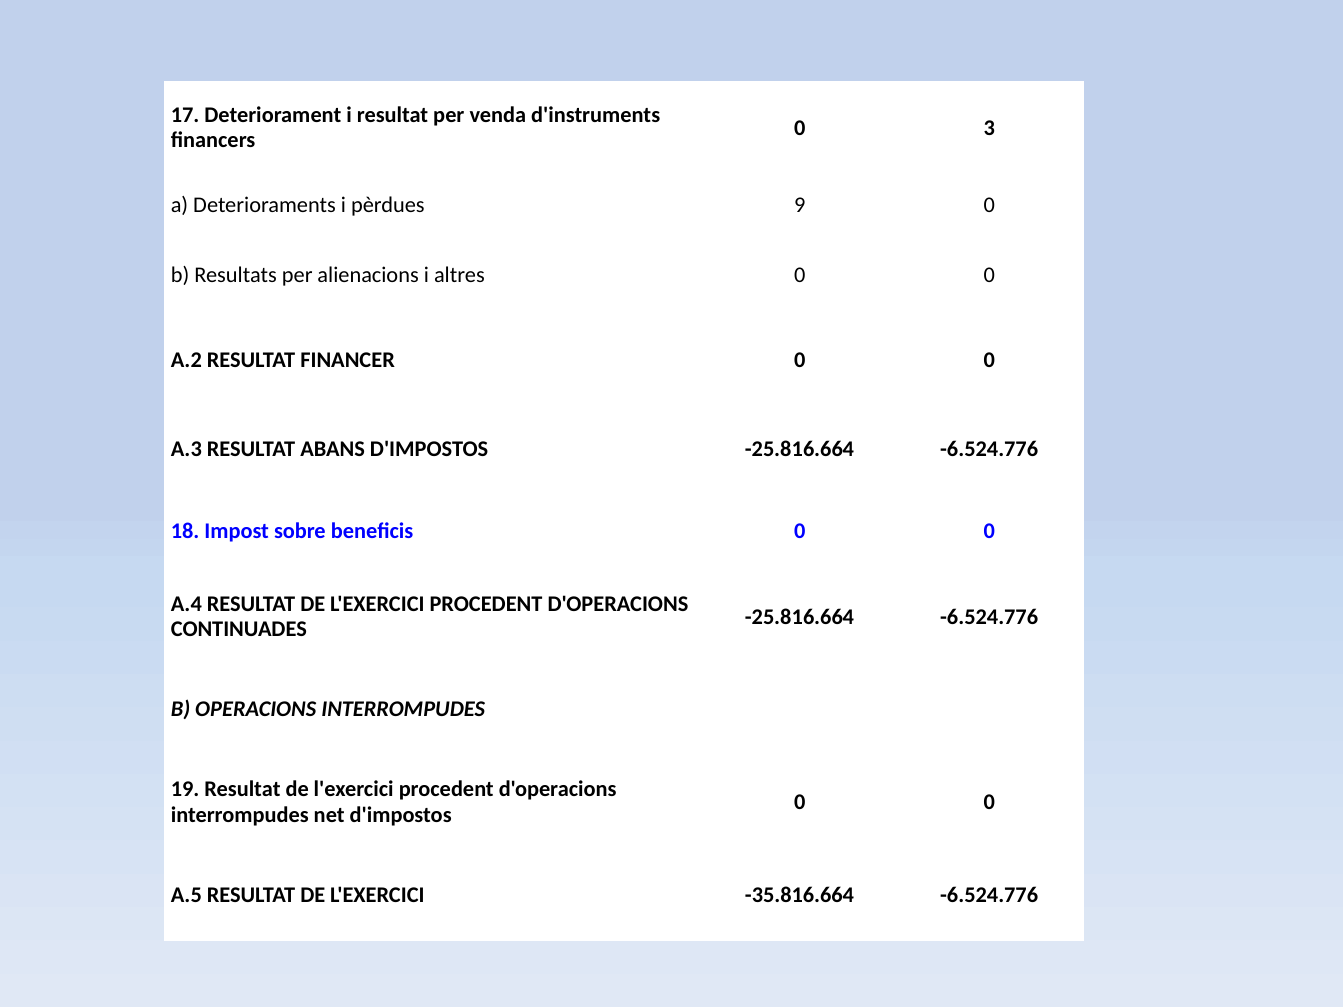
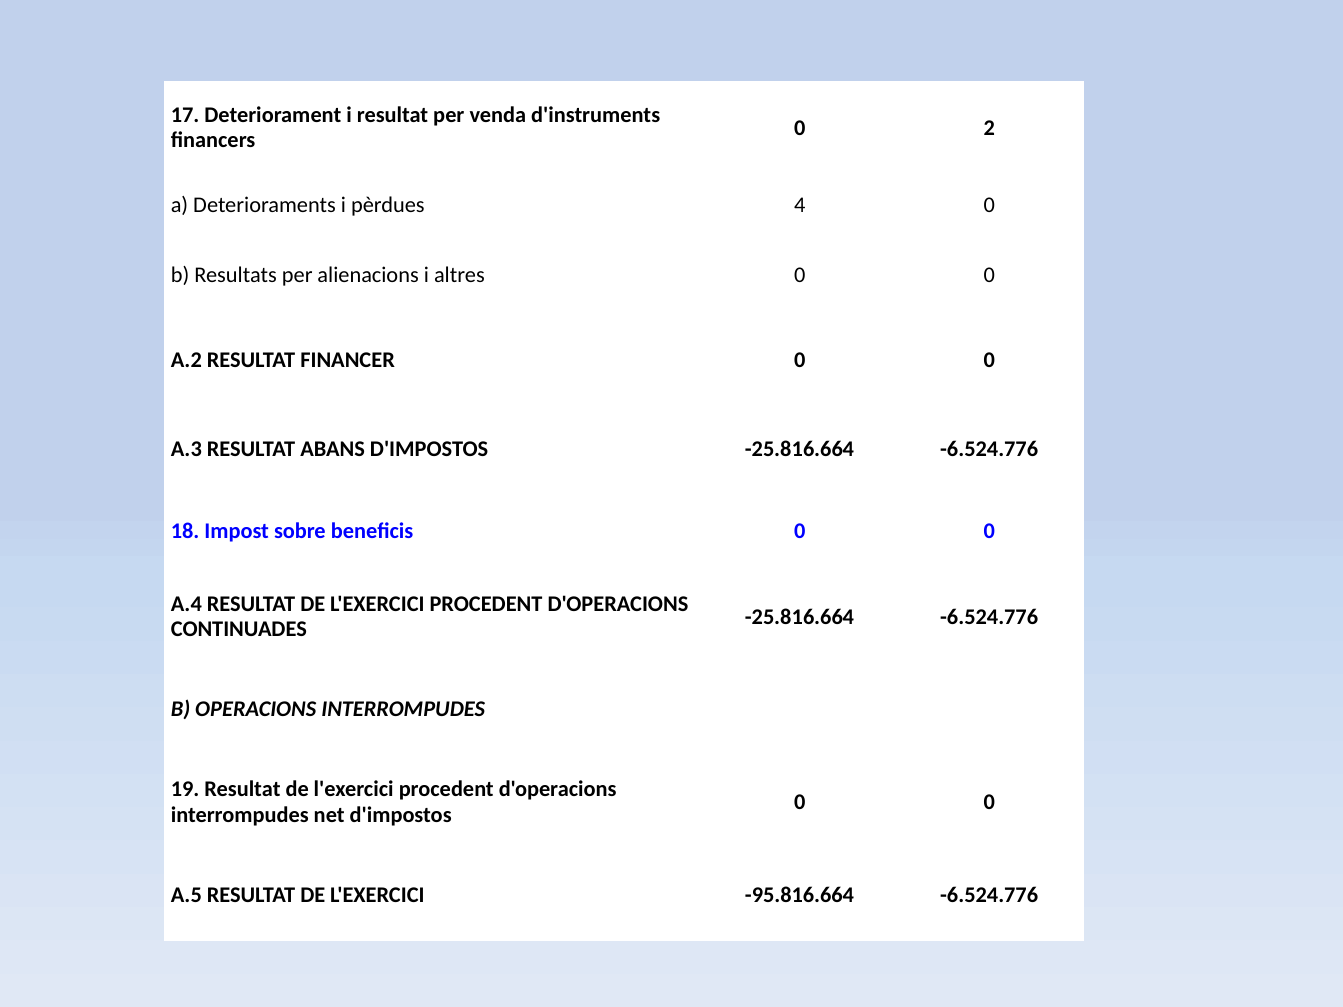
3: 3 -> 2
9: 9 -> 4
-35.816.664: -35.816.664 -> -95.816.664
